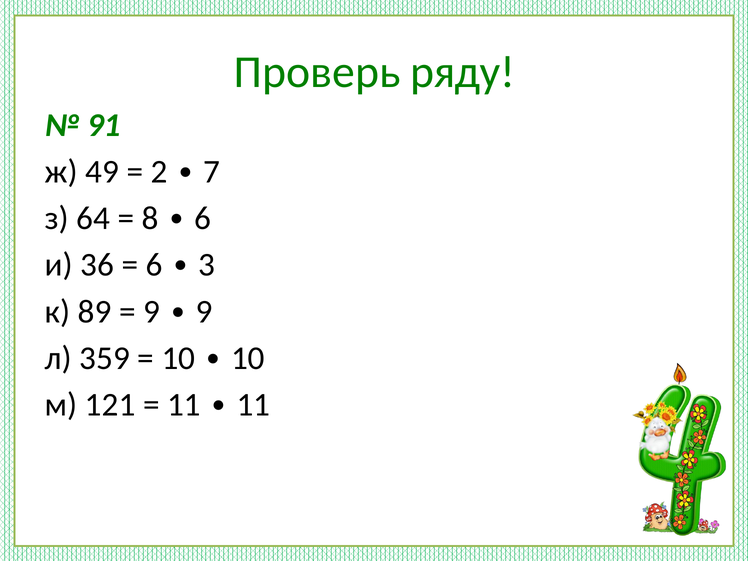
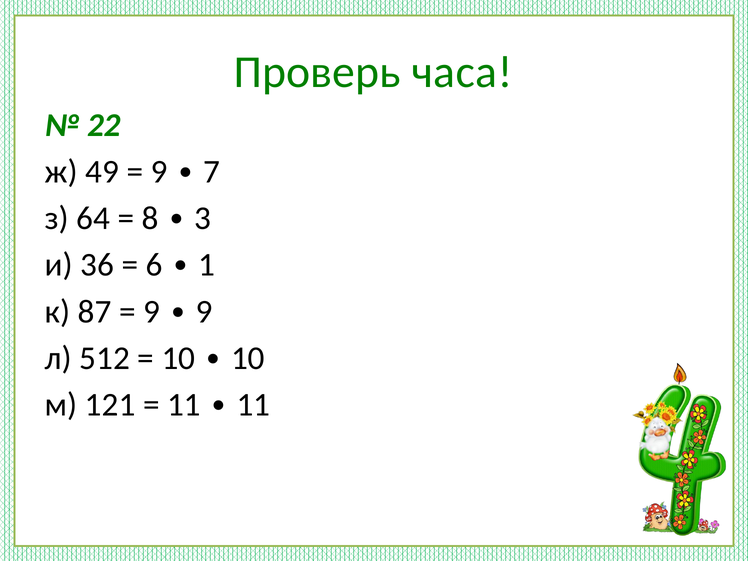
ряду: ряду -> часа
91: 91 -> 22
2 at (159, 172): 2 -> 9
8 6: 6 -> 3
3: 3 -> 1
89: 89 -> 87
359: 359 -> 512
